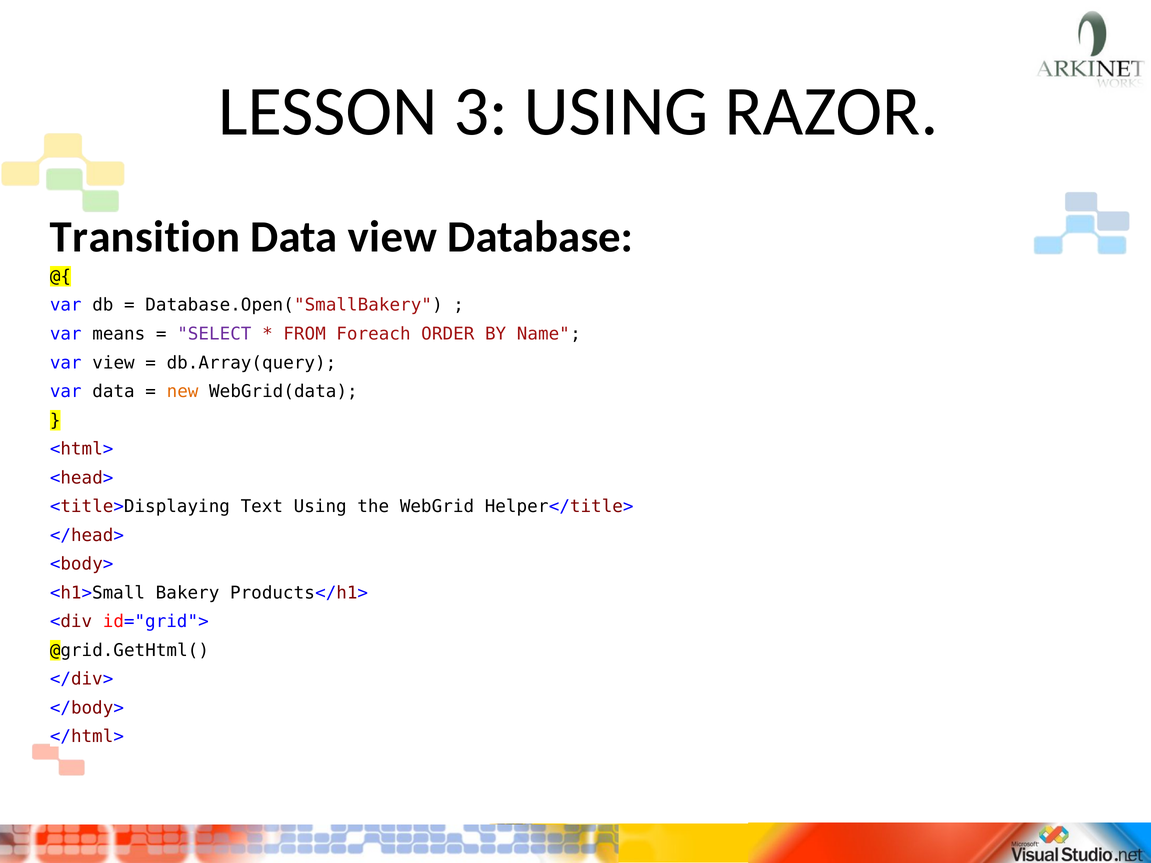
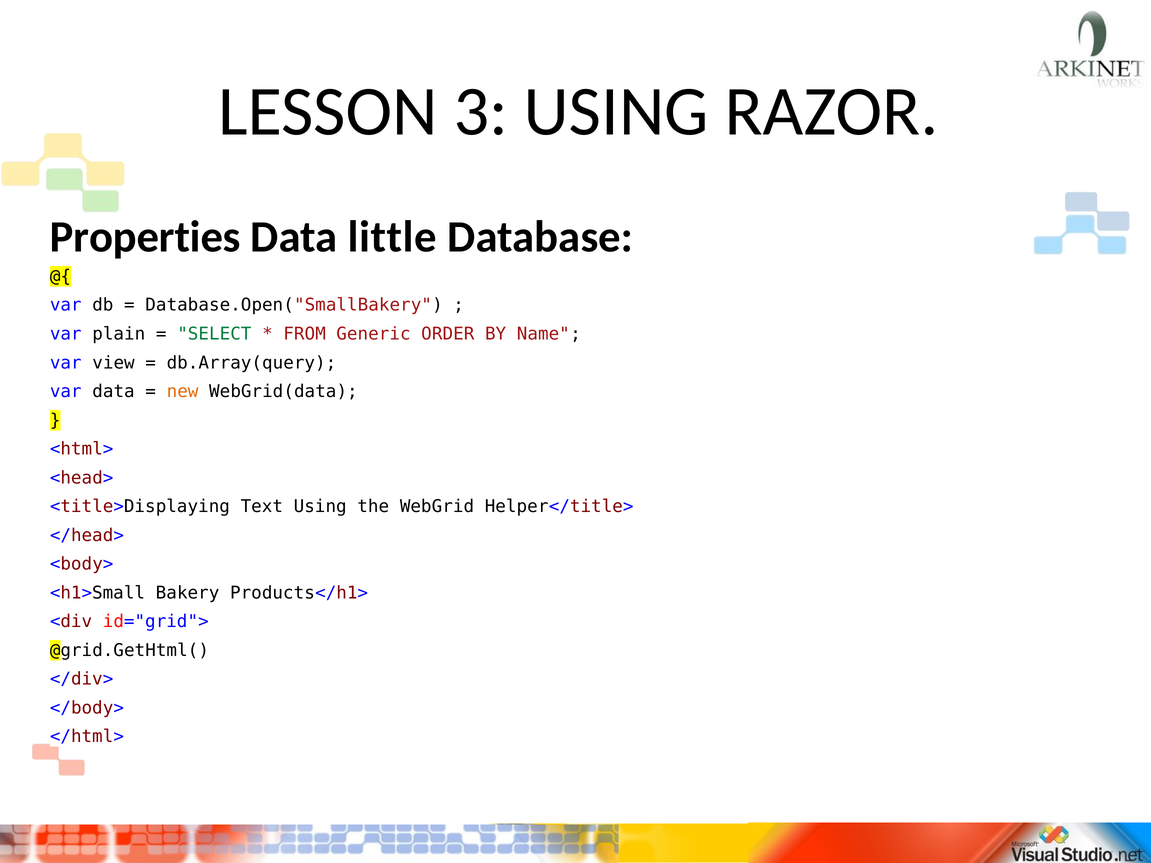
Transition: Transition -> Properties
Data view: view -> little
means: means -> plain
SELECT colour: purple -> green
Foreach: Foreach -> Generic
